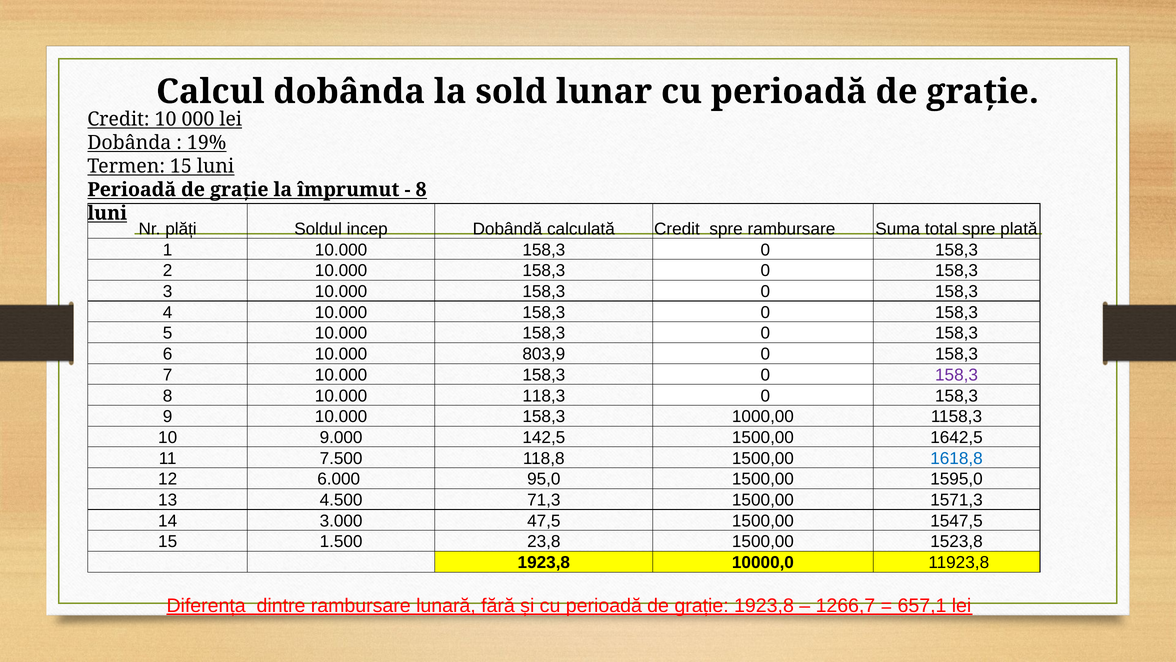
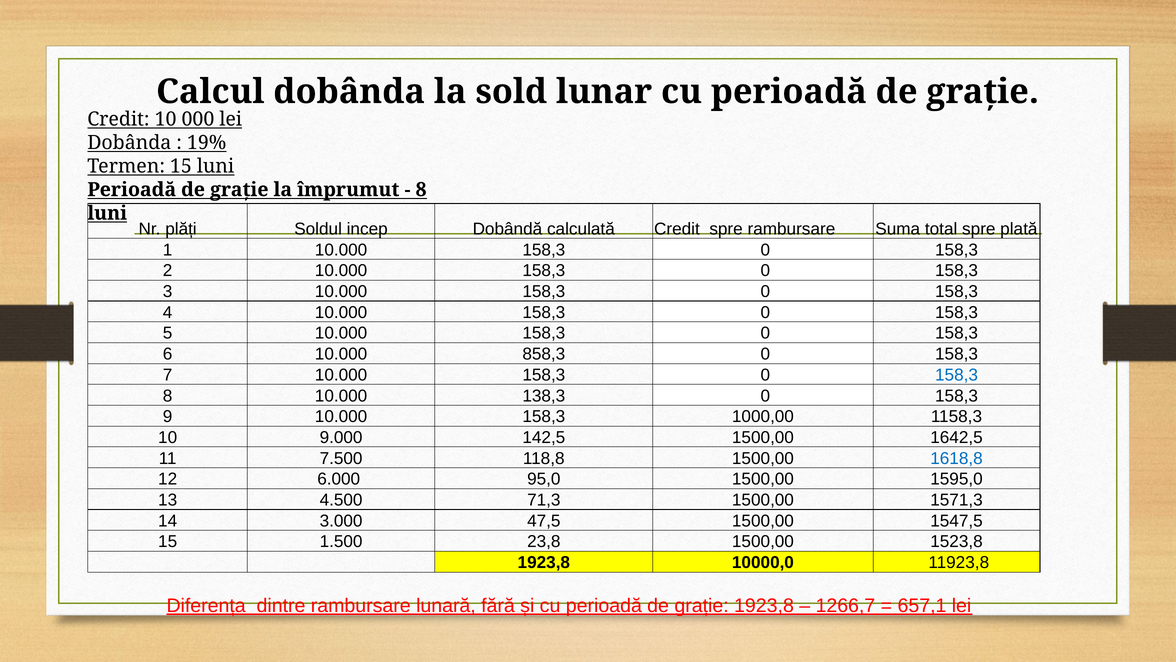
803,9: 803,9 -> 858,3
158,3 at (957, 375) colour: purple -> blue
118,3: 118,3 -> 138,3
